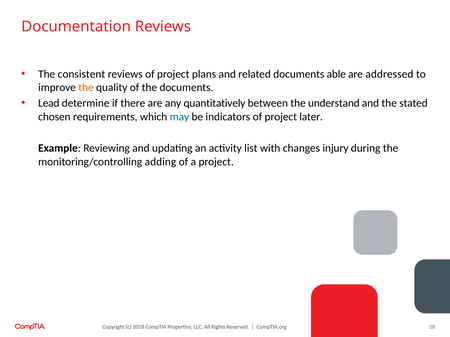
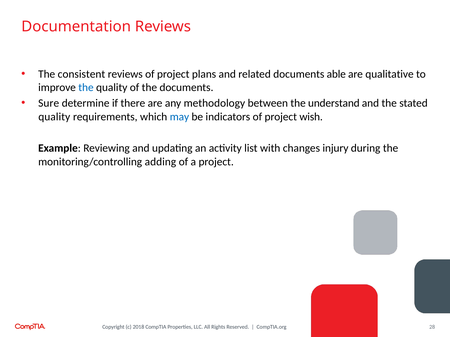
addressed: addressed -> qualitative
the at (86, 88) colour: orange -> blue
Lead: Lead -> Sure
quantitatively: quantitatively -> methodology
chosen at (54, 117): chosen -> quality
later: later -> wish
